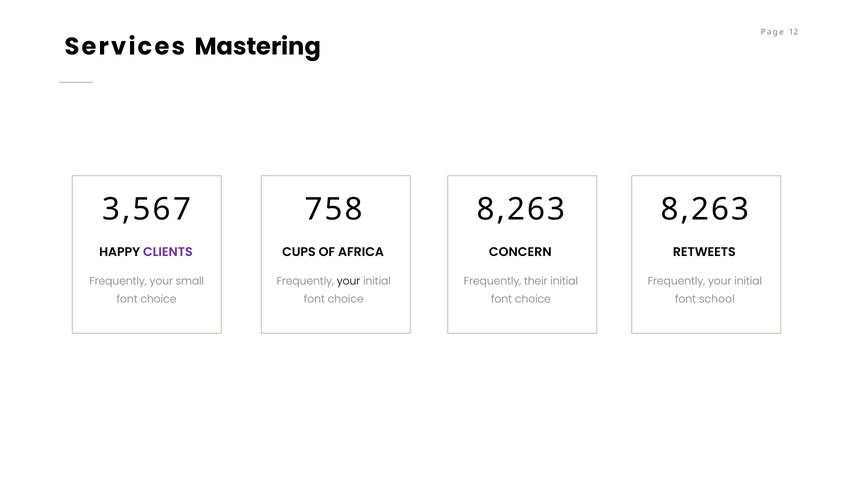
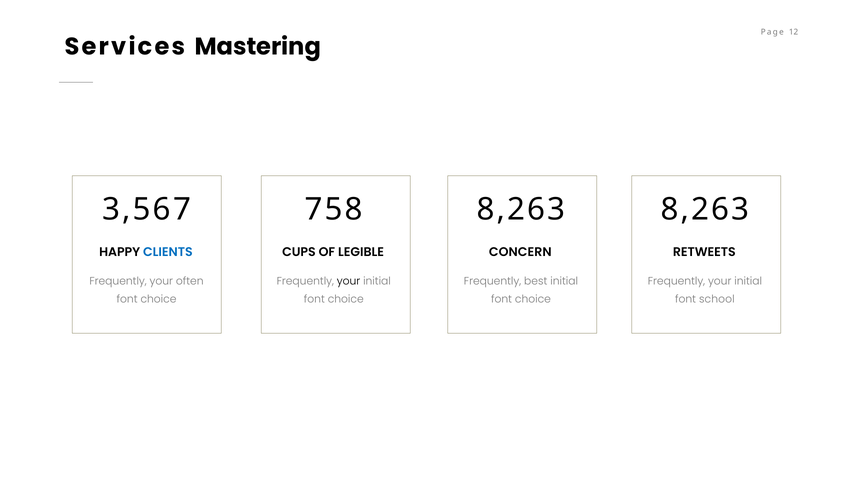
CLIENTS colour: purple -> blue
AFRICA: AFRICA -> LEGIBLE
small: small -> often
their: their -> best
